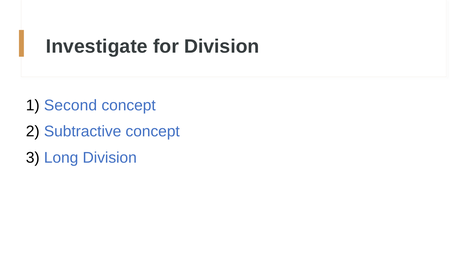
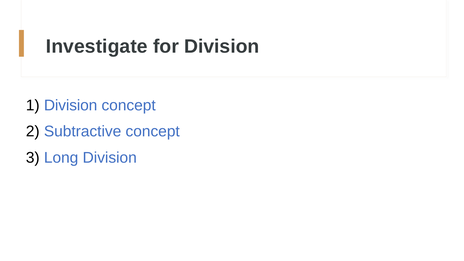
1 Second: Second -> Division
